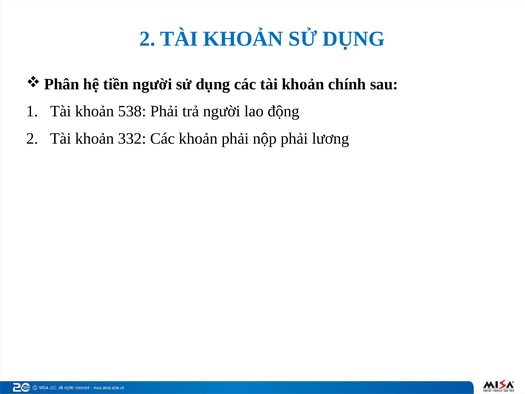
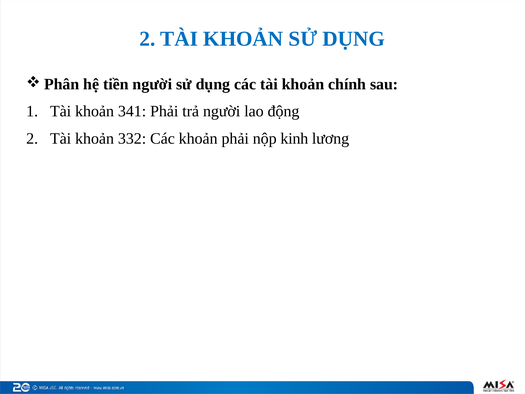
538: 538 -> 341
nộp phải: phải -> kinh
